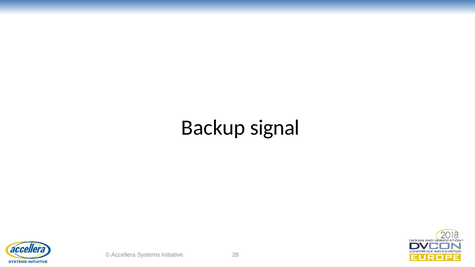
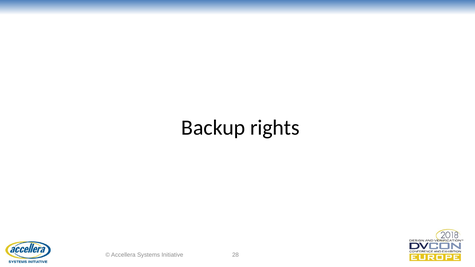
signal: signal -> rights
